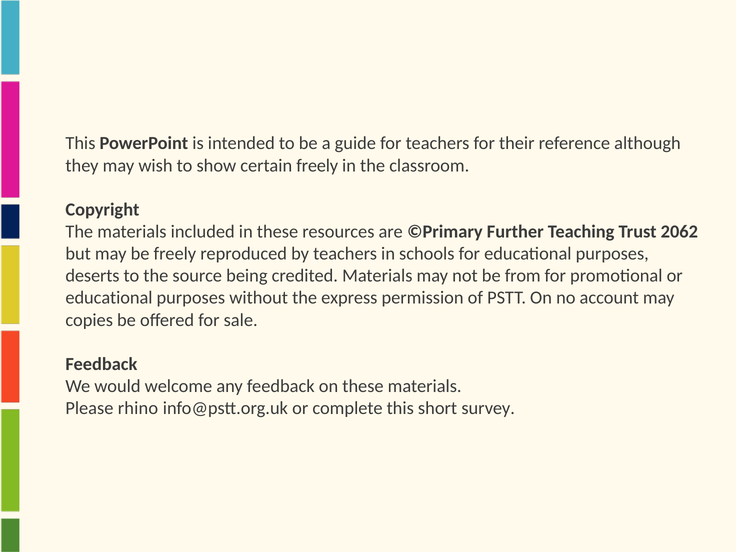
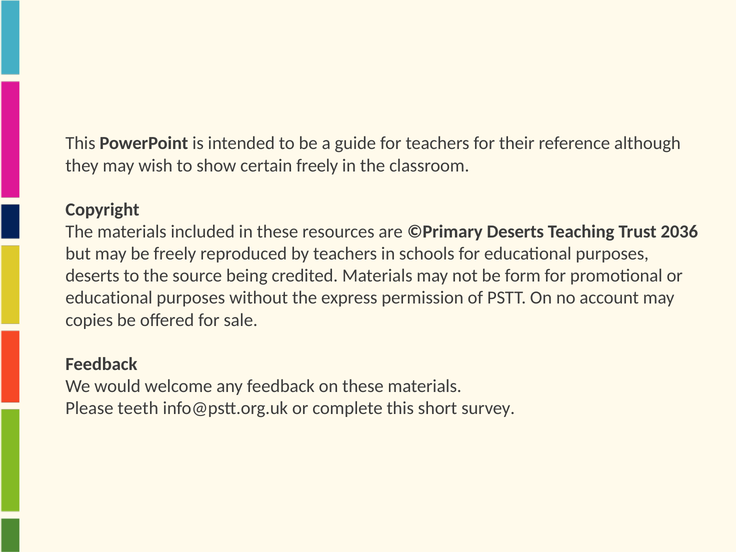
©Primary Further: Further -> Deserts
2062: 2062 -> 2036
from: from -> form
rhino: rhino -> teeth
